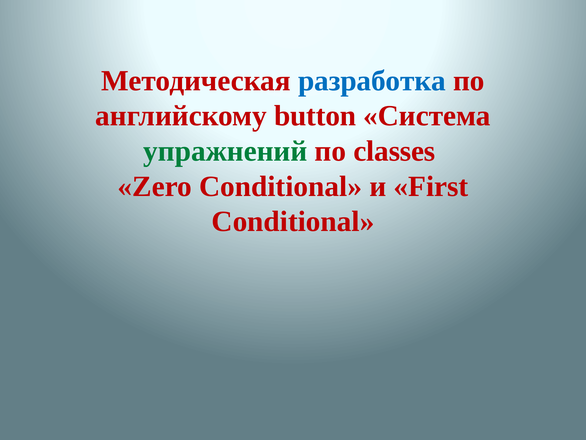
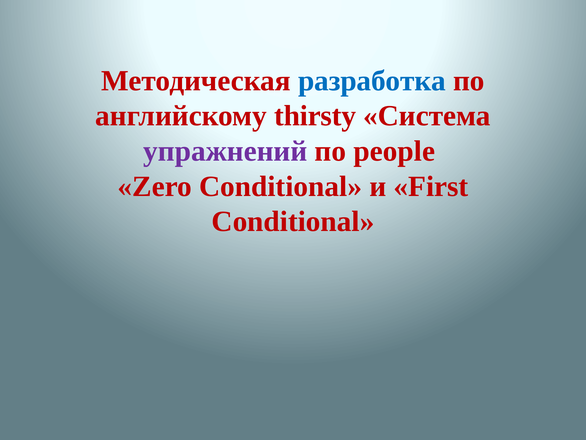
button: button -> thirsty
упражнений colour: green -> purple
classes: classes -> people
